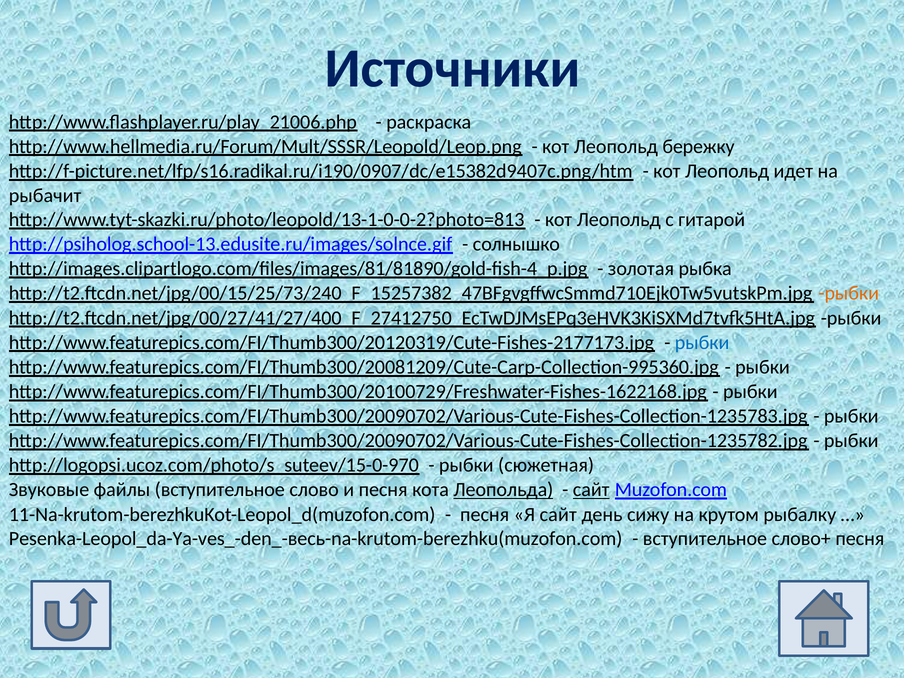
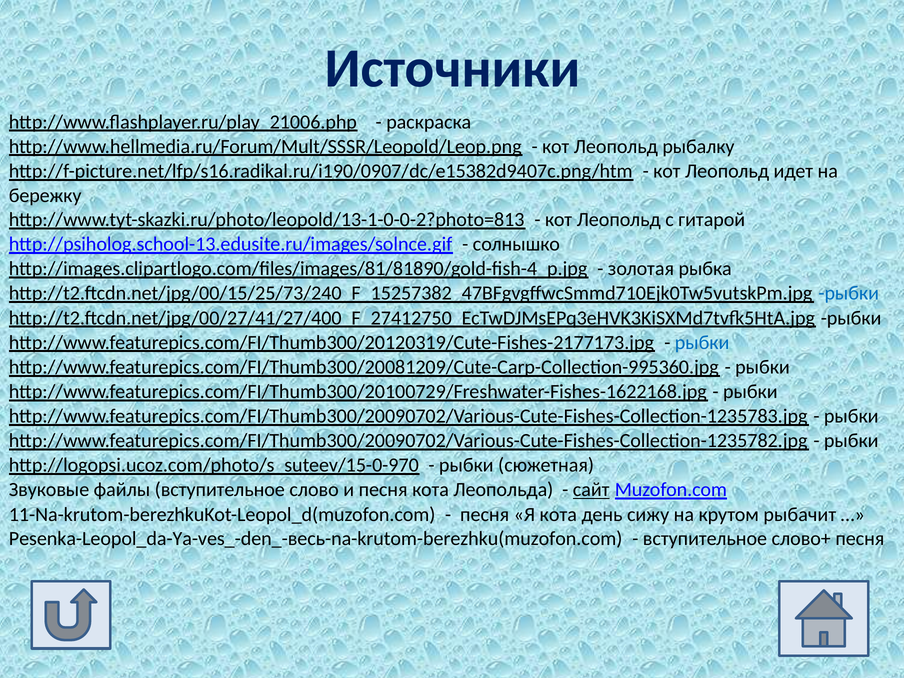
бережку: бережку -> рыбалку
рыбачит: рыбачит -> бережку
рыбки at (849, 293) colour: orange -> blue
Леопольда underline: present -> none
Я сайт: сайт -> кота
рыбалку: рыбалку -> рыбачит
